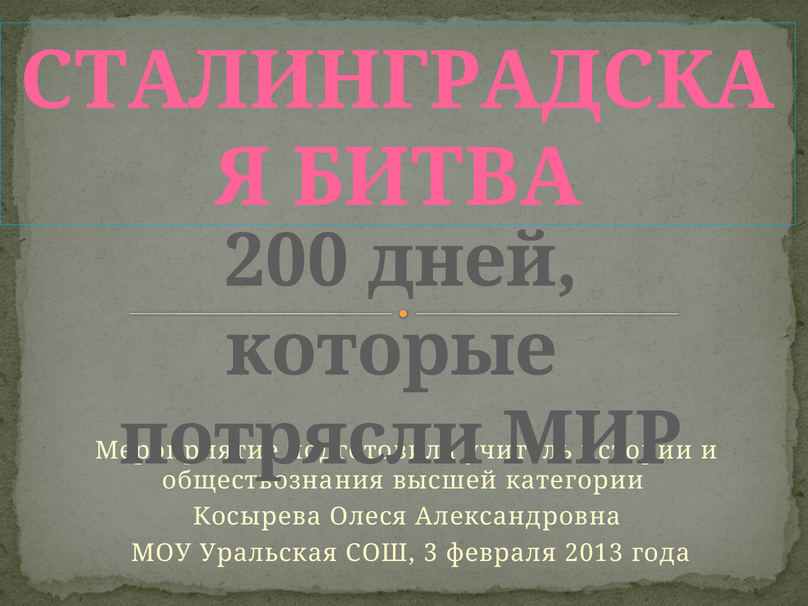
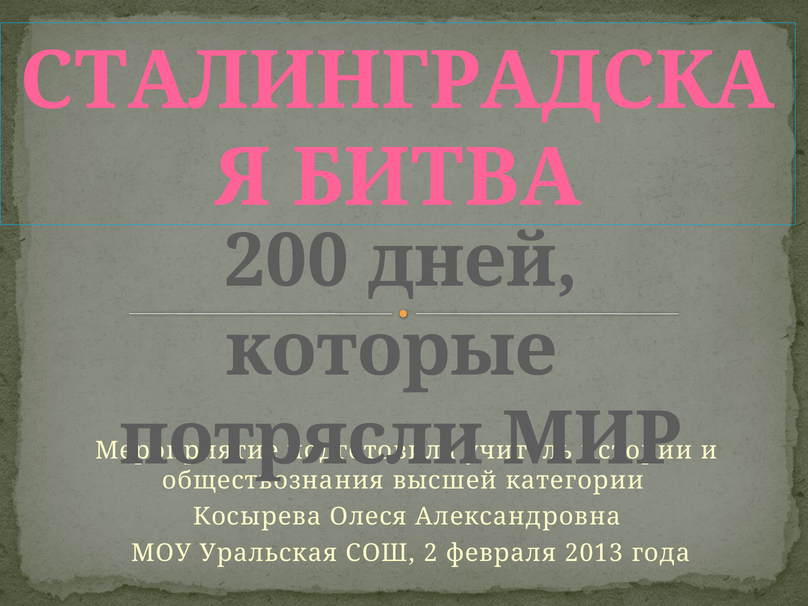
3: 3 -> 2
